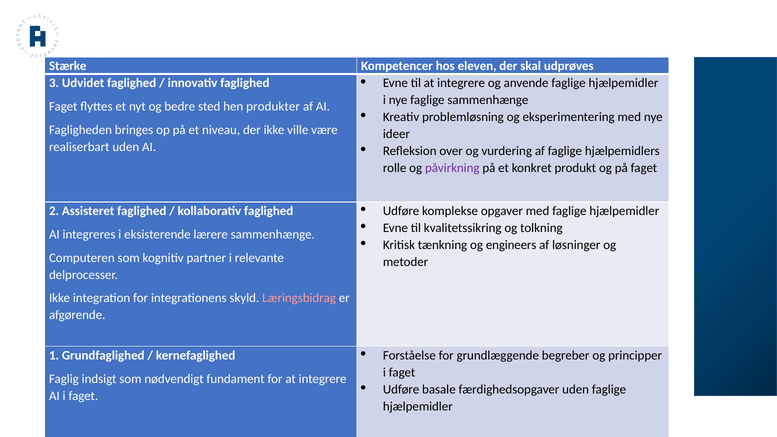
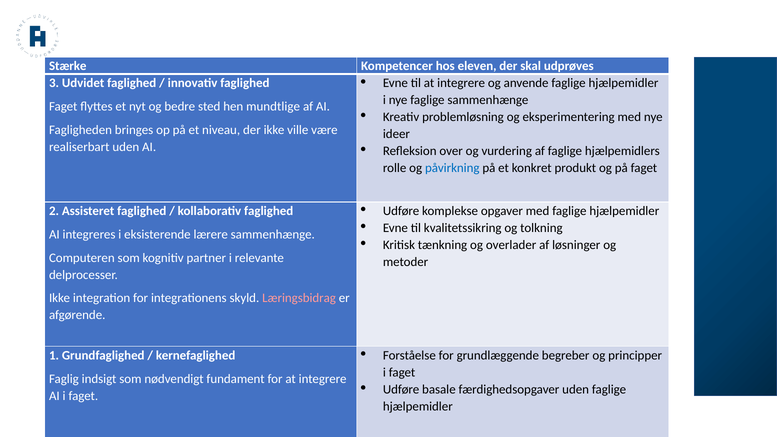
produkter: produkter -> mundtlige
påvirkning colour: purple -> blue
engineers: engineers -> overlader
